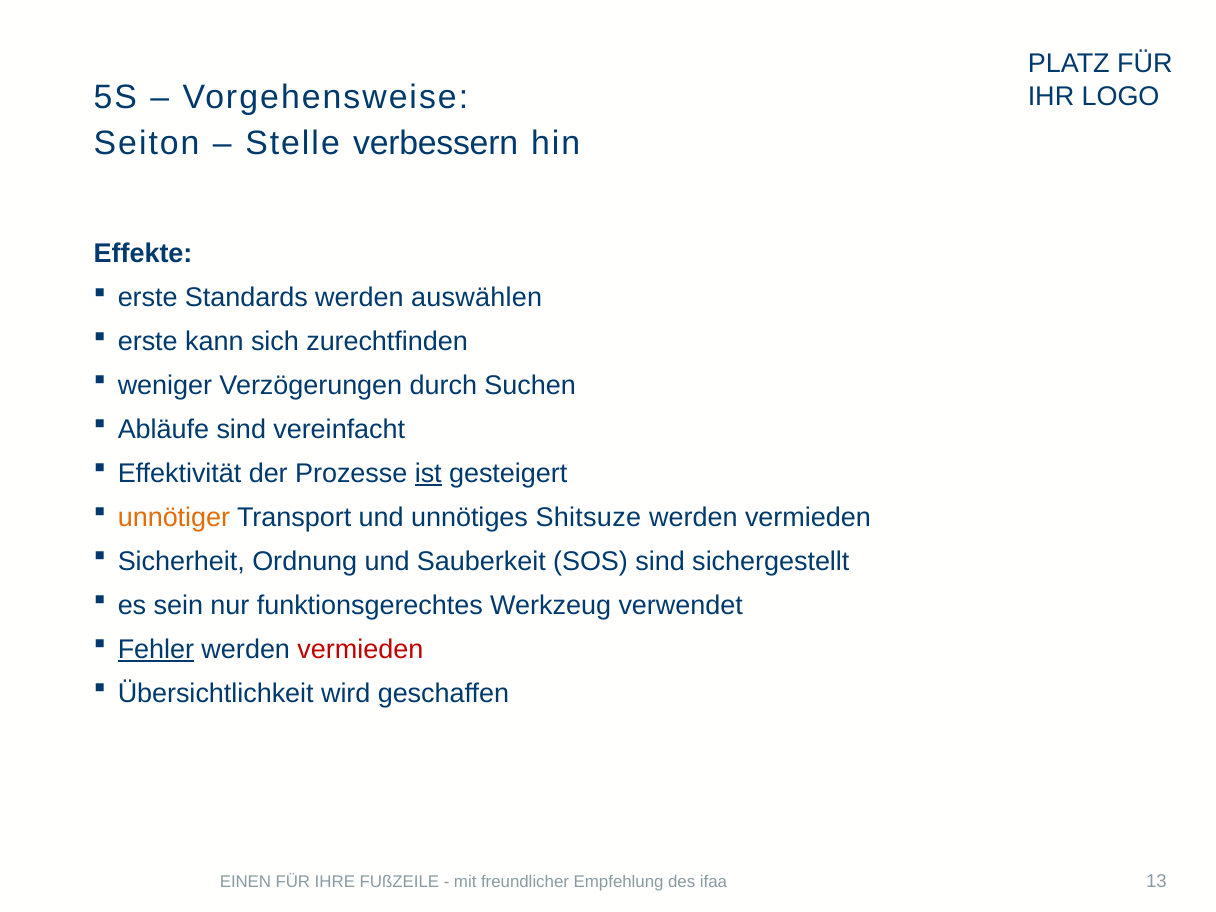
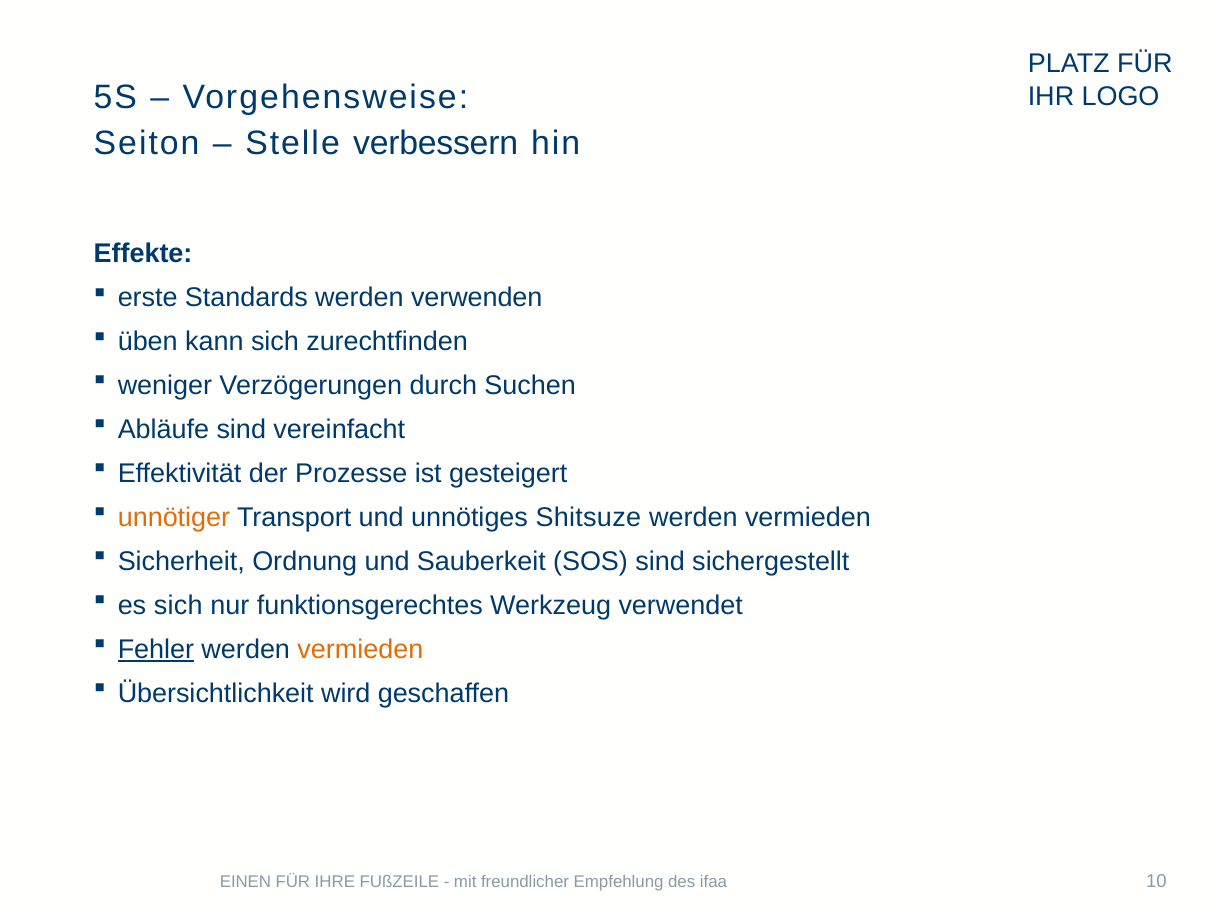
auswählen: auswählen -> verwenden
erste at (148, 342): erste -> üben
ist underline: present -> none
es sein: sein -> sich
vermieden at (360, 649) colour: red -> orange
13: 13 -> 10
